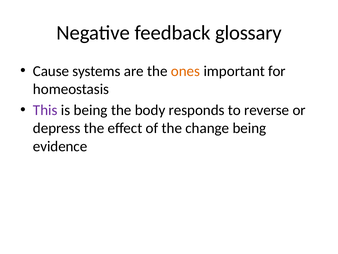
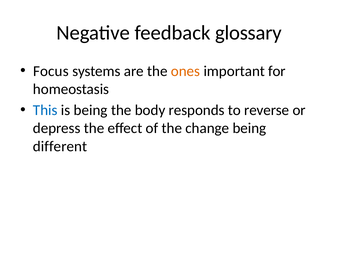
Cause: Cause -> Focus
This colour: purple -> blue
evidence: evidence -> different
